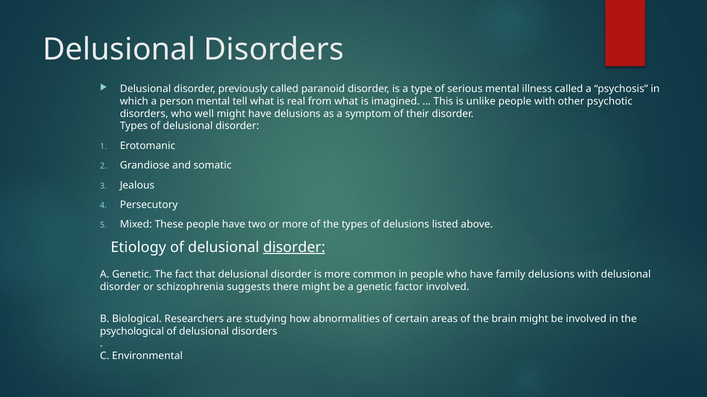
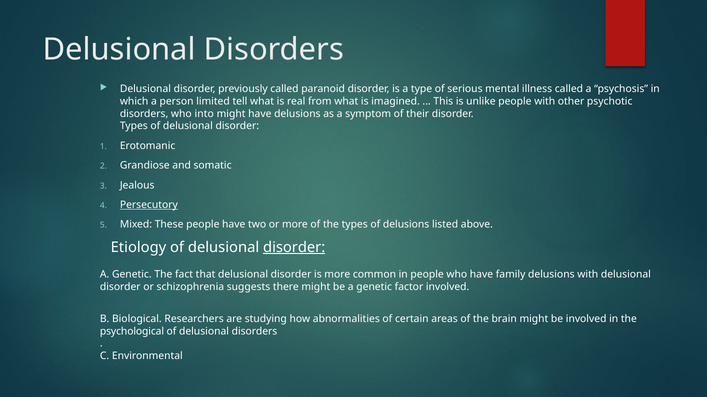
person mental: mental -> limited
well: well -> into
Persecutory underline: none -> present
